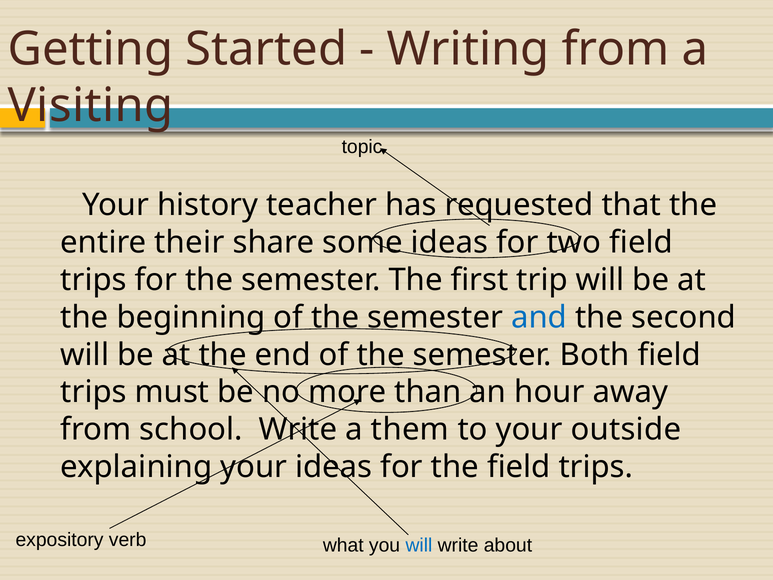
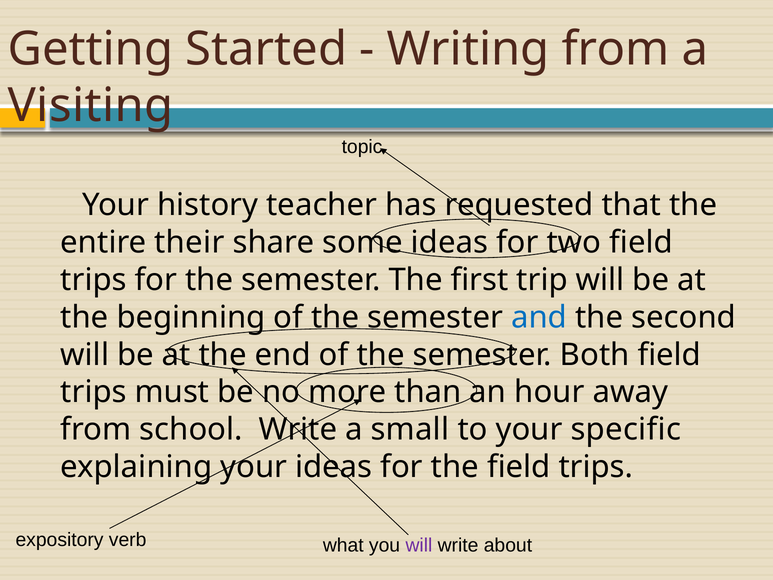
them: them -> small
outside: outside -> specific
will at (419, 545) colour: blue -> purple
